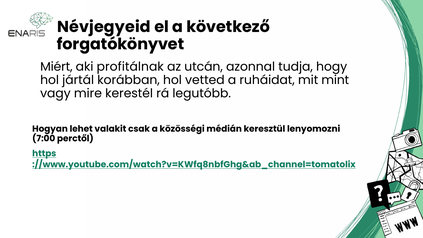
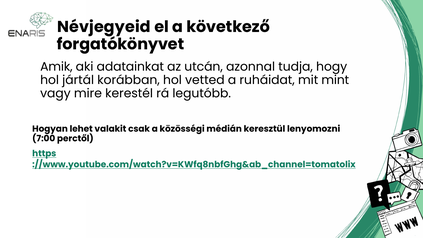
Miért: Miért -> Amik
profitálnak: profitálnak -> adatainkat
